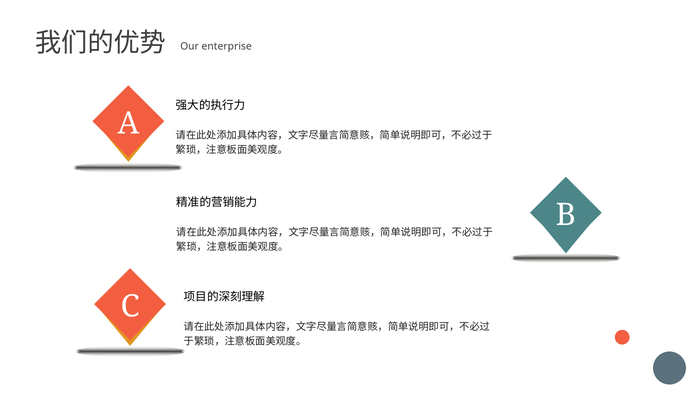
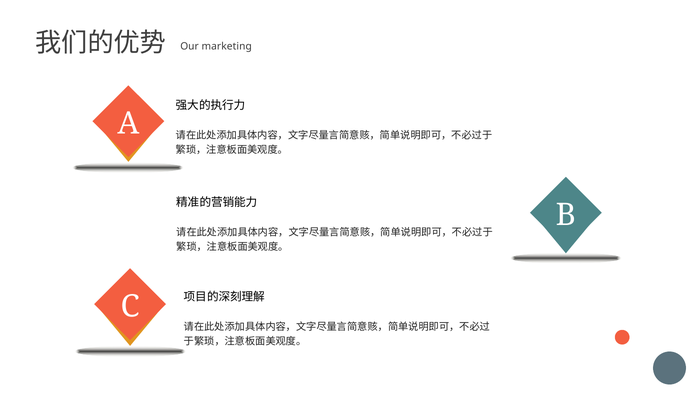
enterprise: enterprise -> marketing
